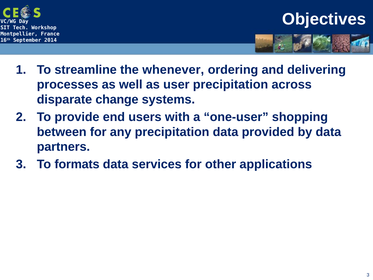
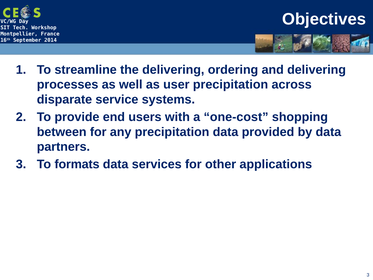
the whenever: whenever -> delivering
change: change -> service
one-user: one-user -> one-cost
